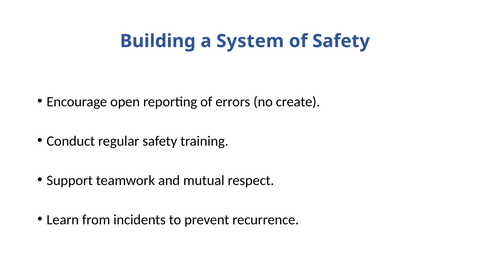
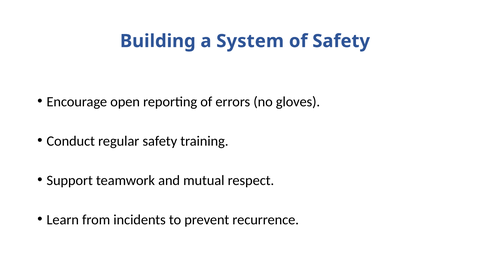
create: create -> gloves
